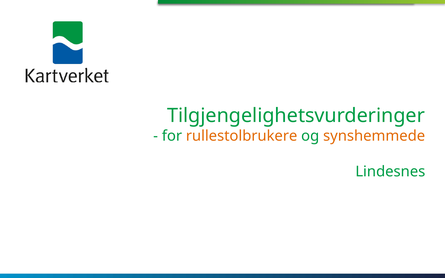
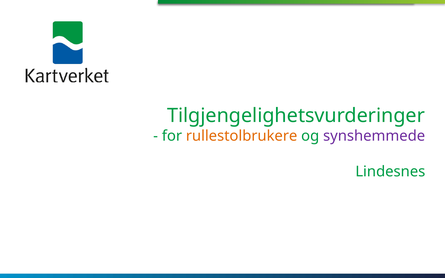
synshemmede colour: orange -> purple
